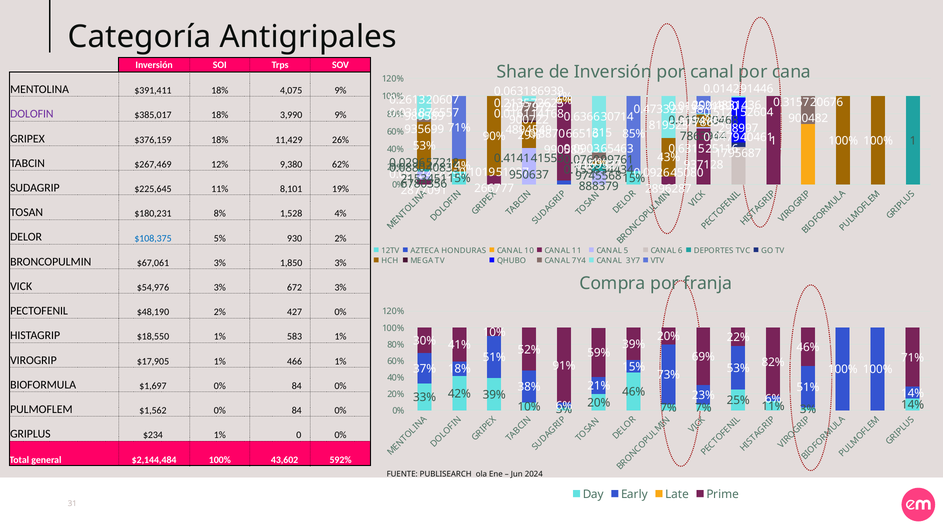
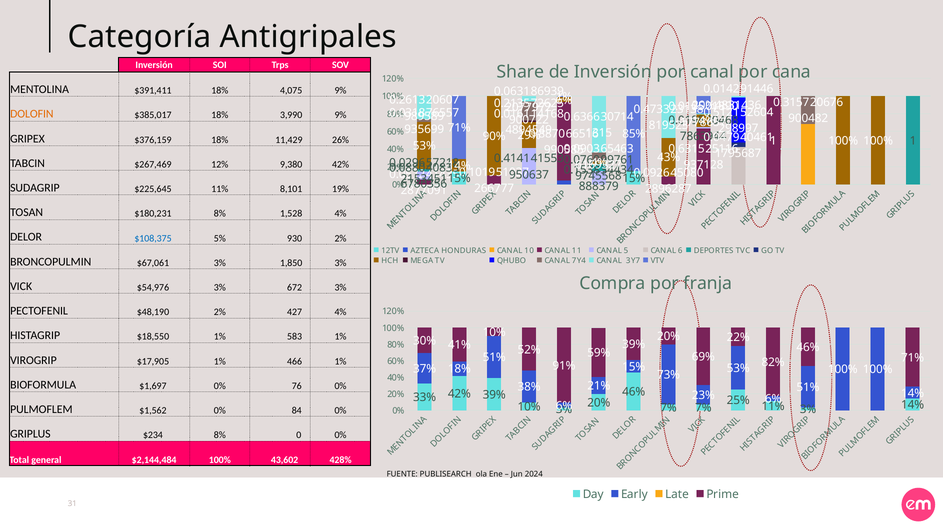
DOLOFIN colour: purple -> orange
9,380 62%: 62% -> 42%
427 0%: 0% -> 4%
$1,697 0% 84: 84 -> 76
$234 1%: 1% -> 8%
592%: 592% -> 428%
